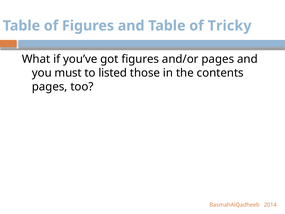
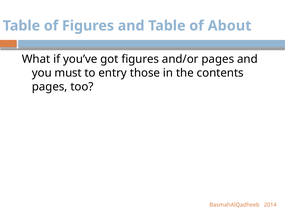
Tricky: Tricky -> About
listed: listed -> entry
